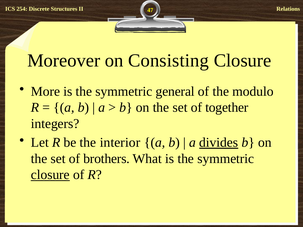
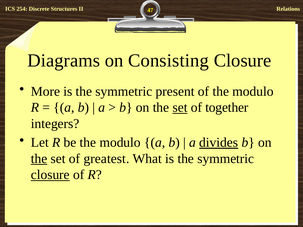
Moreover: Moreover -> Diagrams
general: general -> present
set at (180, 108) underline: none -> present
be the interior: interior -> modulo
the at (39, 159) underline: none -> present
brothers: brothers -> greatest
